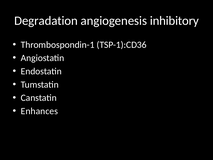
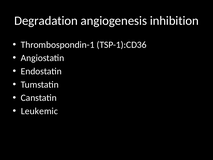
inhibitory: inhibitory -> inhibition
Enhances: Enhances -> Leukemic
